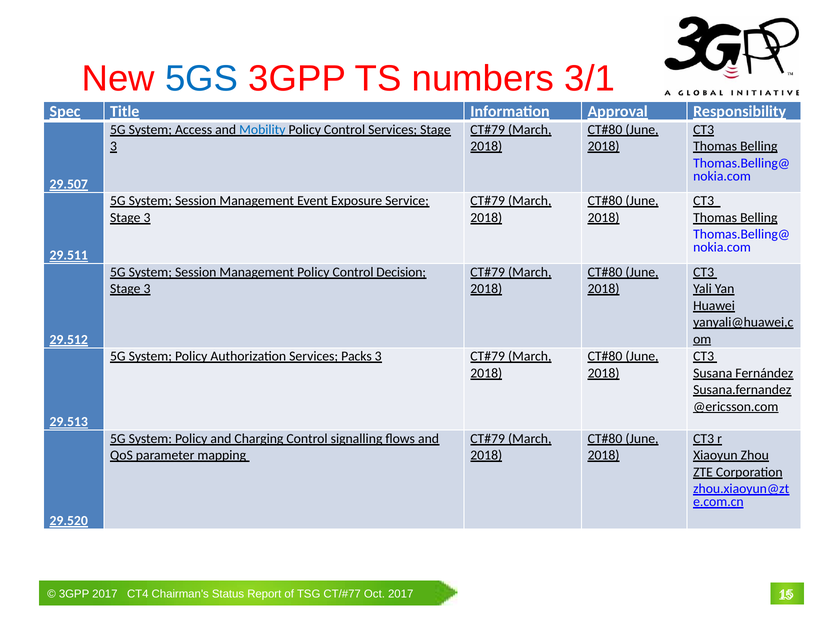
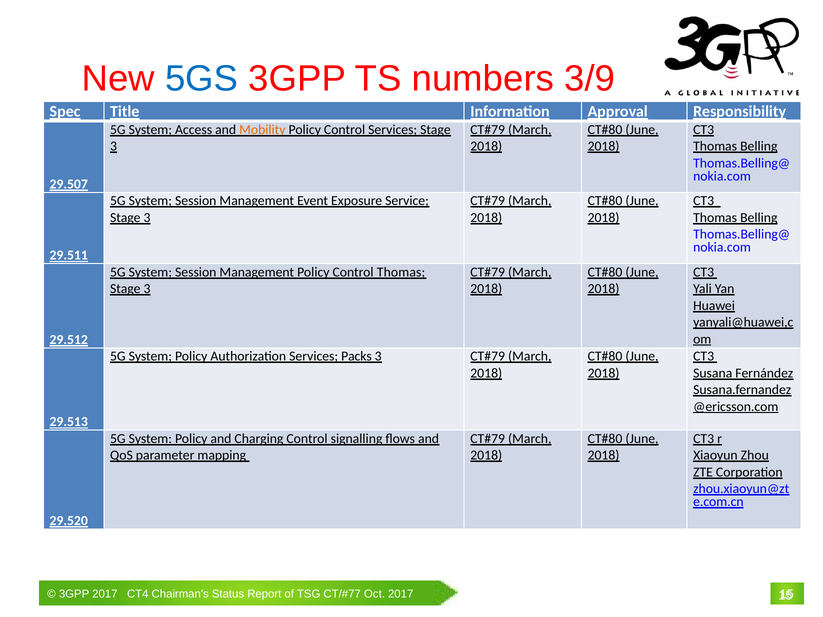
3/1: 3/1 -> 3/9
Mobility colour: blue -> orange
Control Decision: Decision -> Thomas
